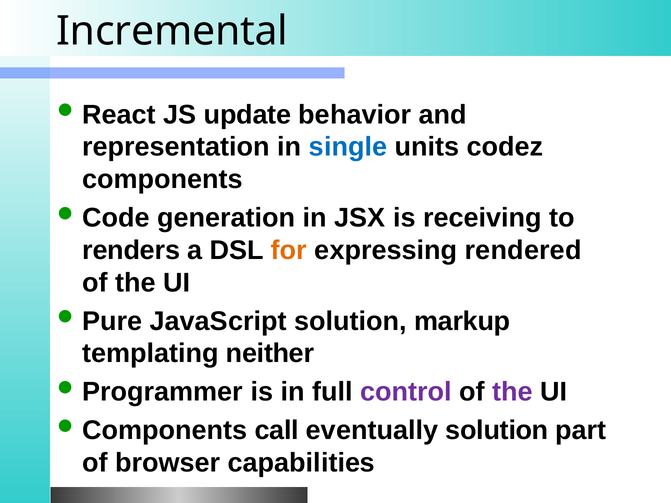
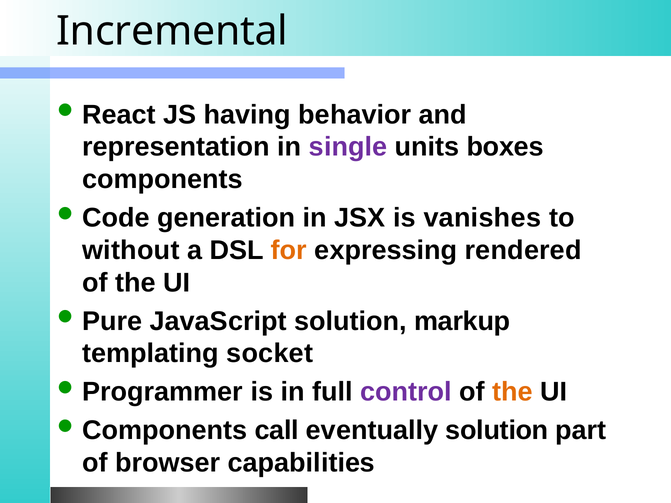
update: update -> having
single colour: blue -> purple
codez: codez -> boxes
receiving: receiving -> vanishes
renders: renders -> without
neither: neither -> socket
the at (512, 392) colour: purple -> orange
